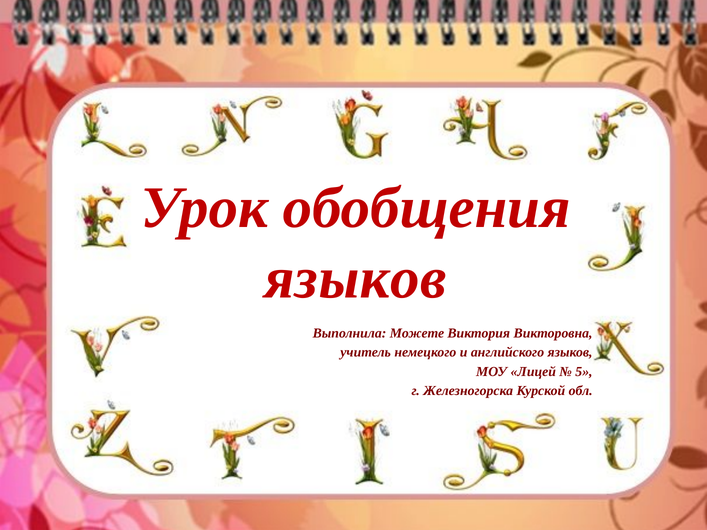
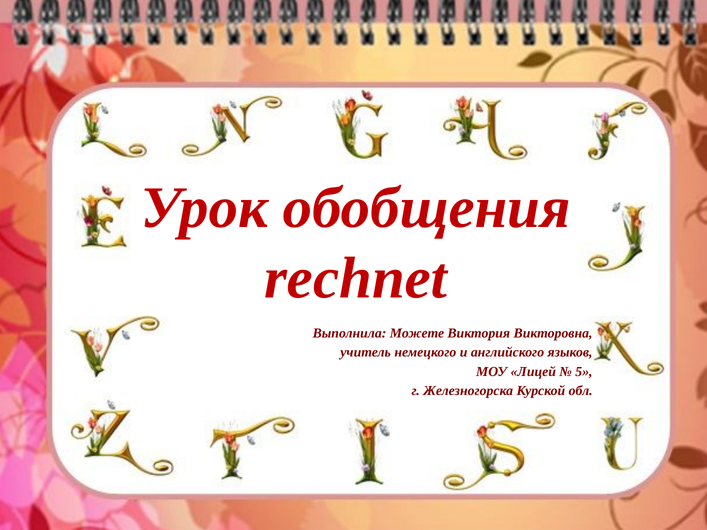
языков at (355, 279): языков -> rechnet
